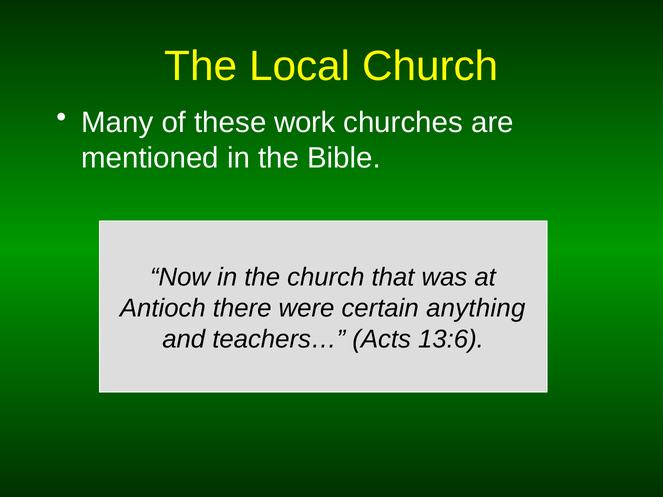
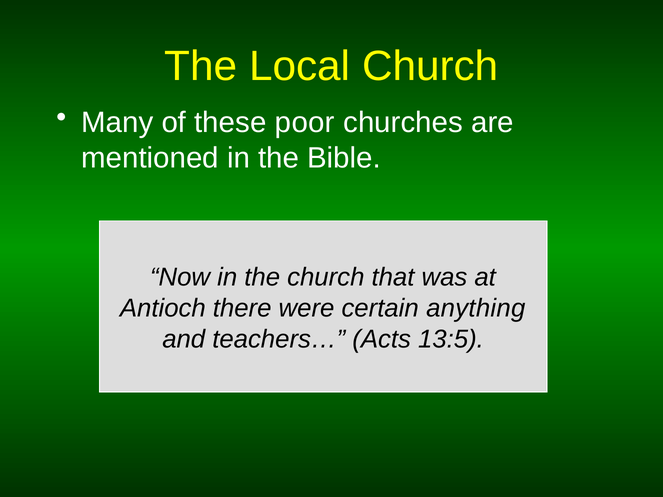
work: work -> poor
13:6: 13:6 -> 13:5
